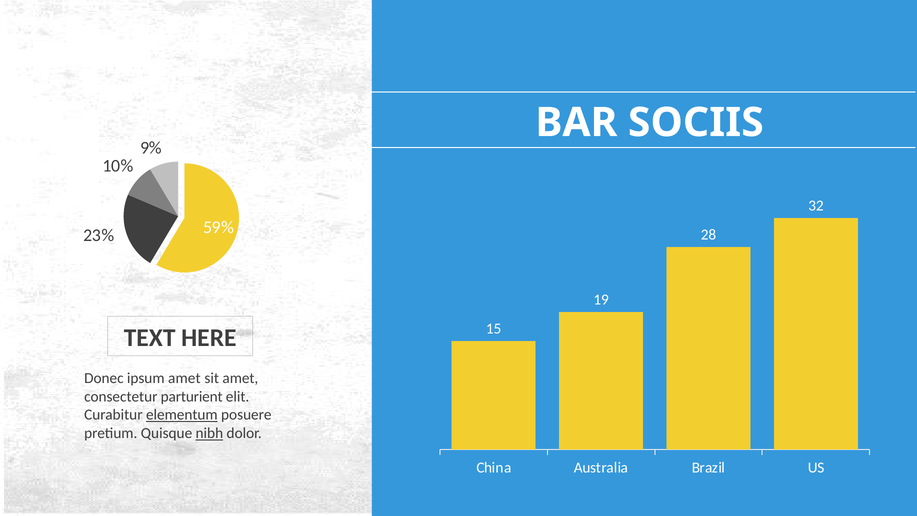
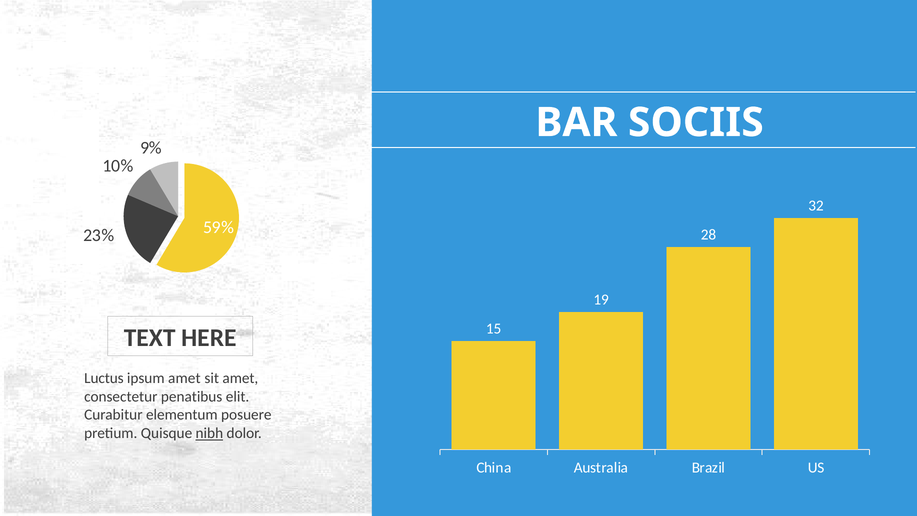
Donec: Donec -> Luctus
parturient: parturient -> penatibus
elementum underline: present -> none
